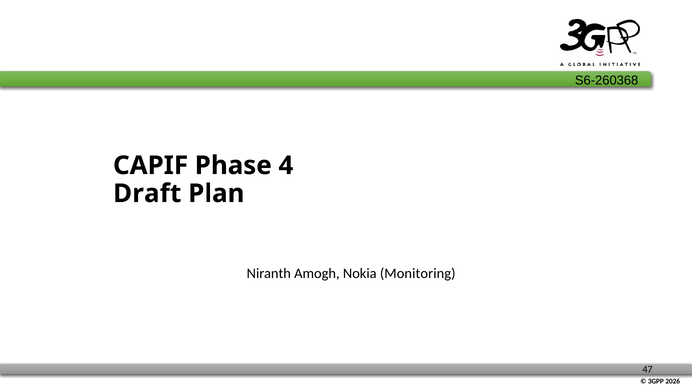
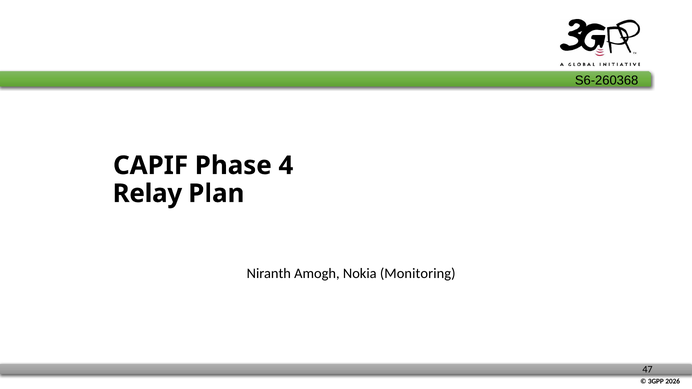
Draft: Draft -> Relay
